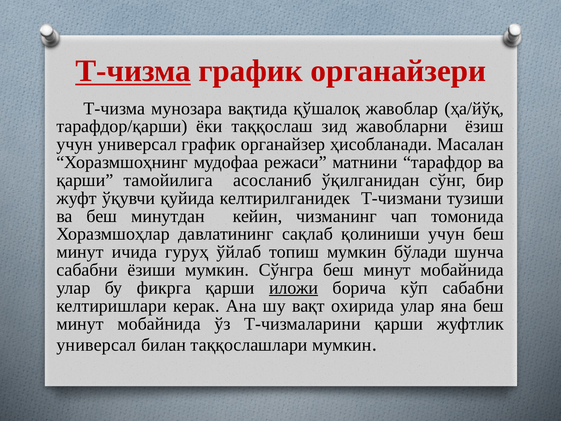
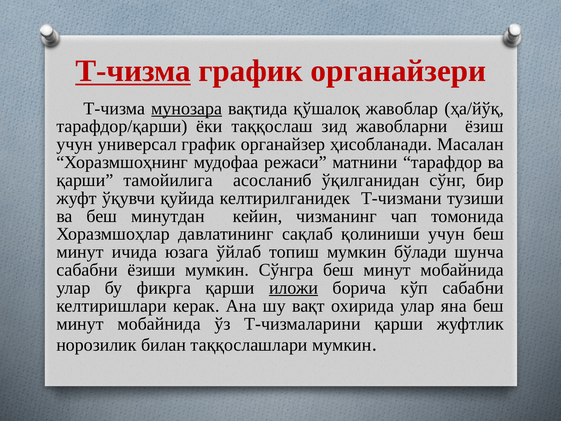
мунозара underline: none -> present
гуруҳ: гуруҳ -> юзага
универсал at (96, 345): универсал -> норозилик
